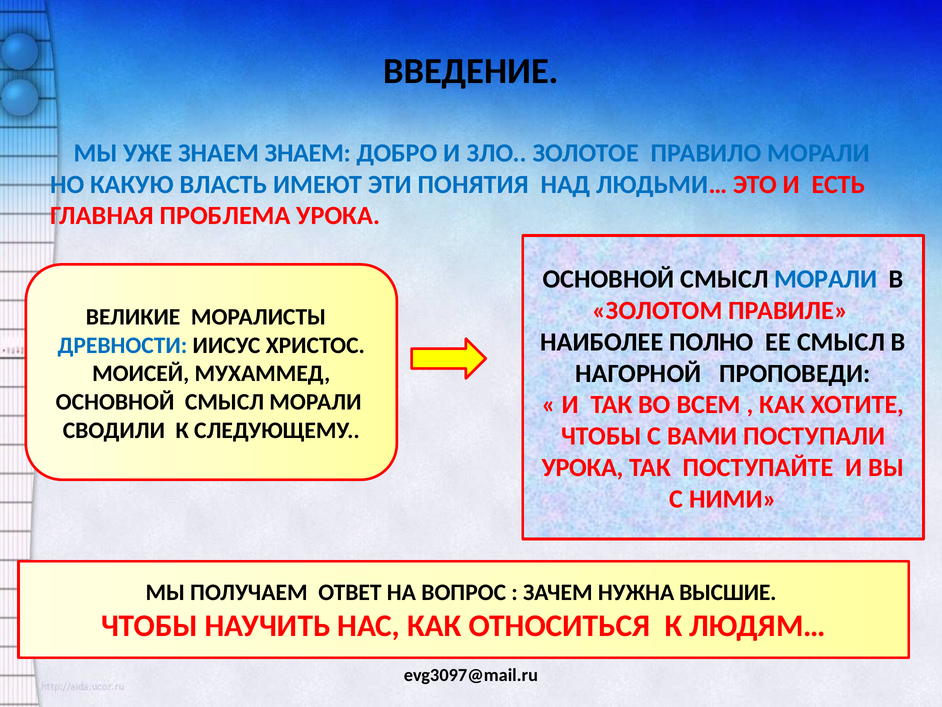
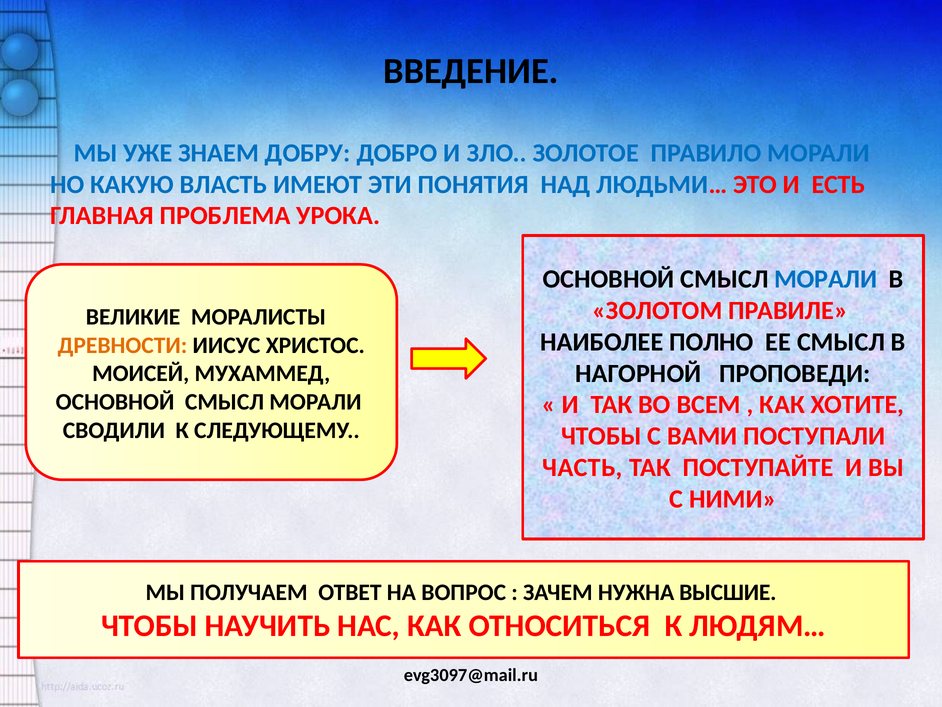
ЗНАЕМ ЗНАЕМ: ЗНАЕМ -> ДОБРУ
ДРЕВНОСТИ colour: blue -> orange
УРОКА at (583, 467): УРОКА -> ЧАСТЬ
